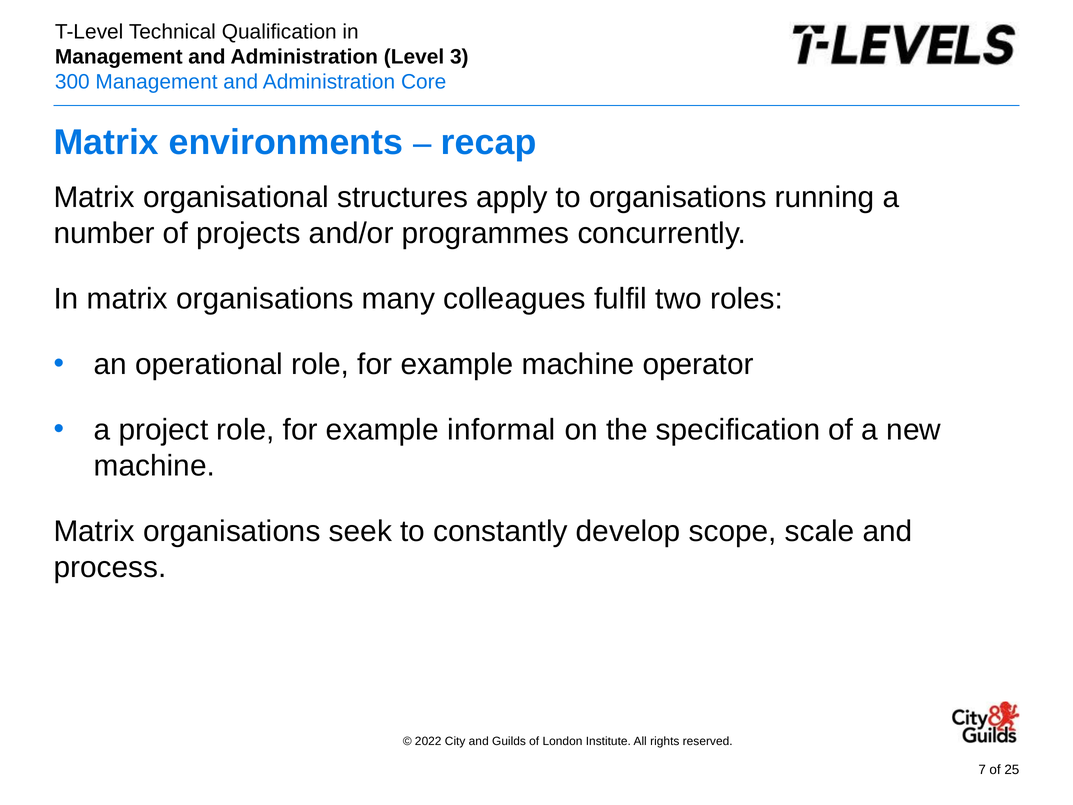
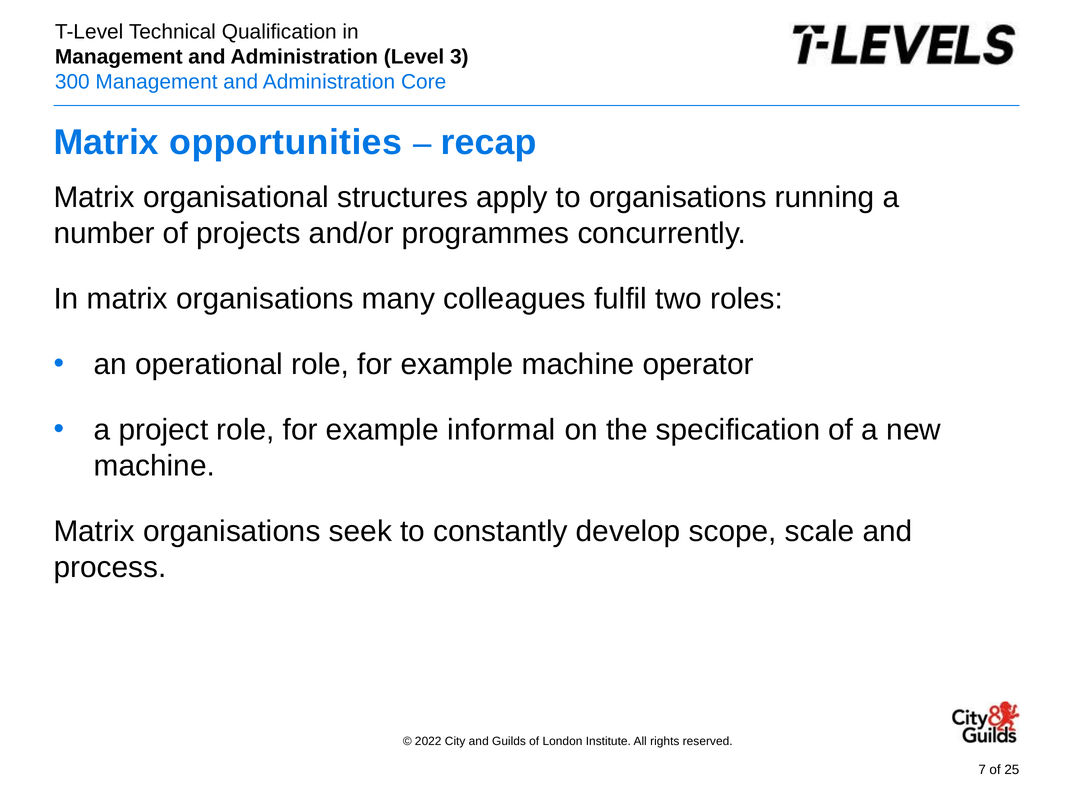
environments: environments -> opportunities
